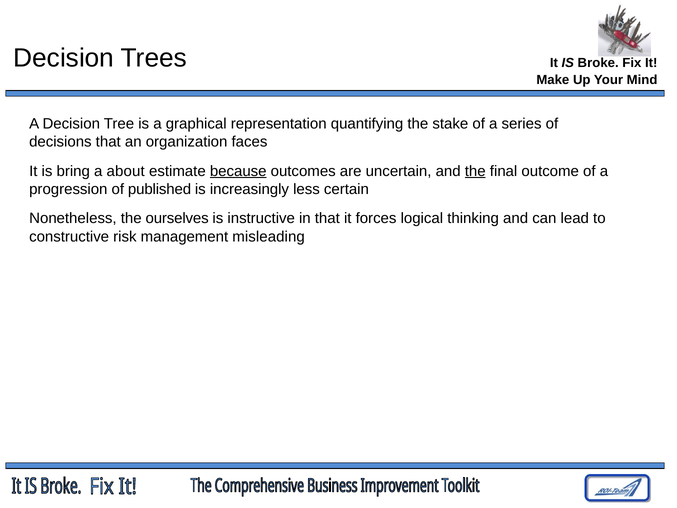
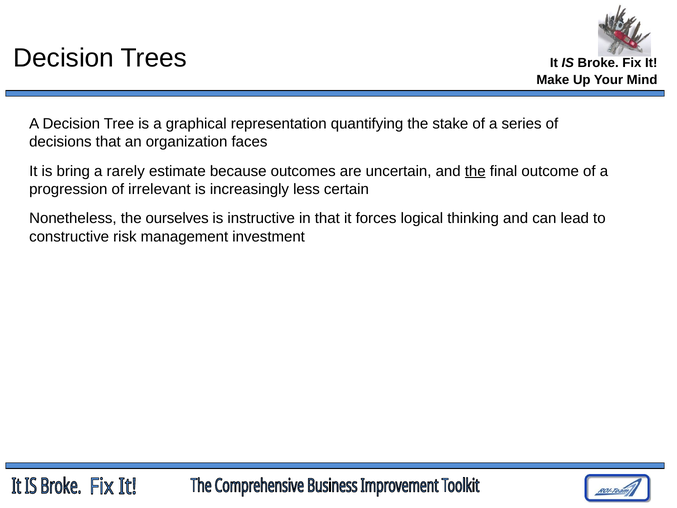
about: about -> rarely
because underline: present -> none
published: published -> irrelevant
misleading: misleading -> investment
